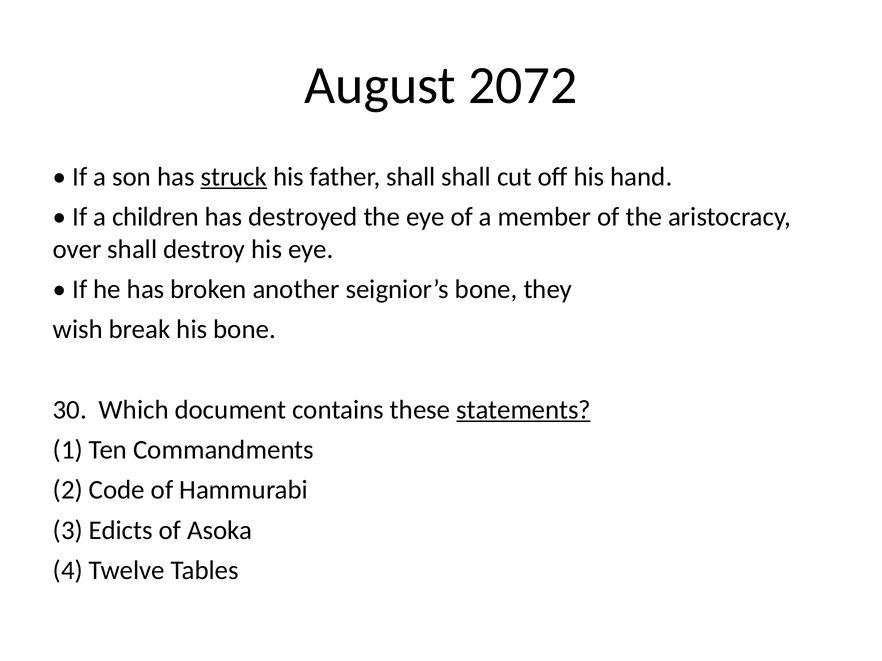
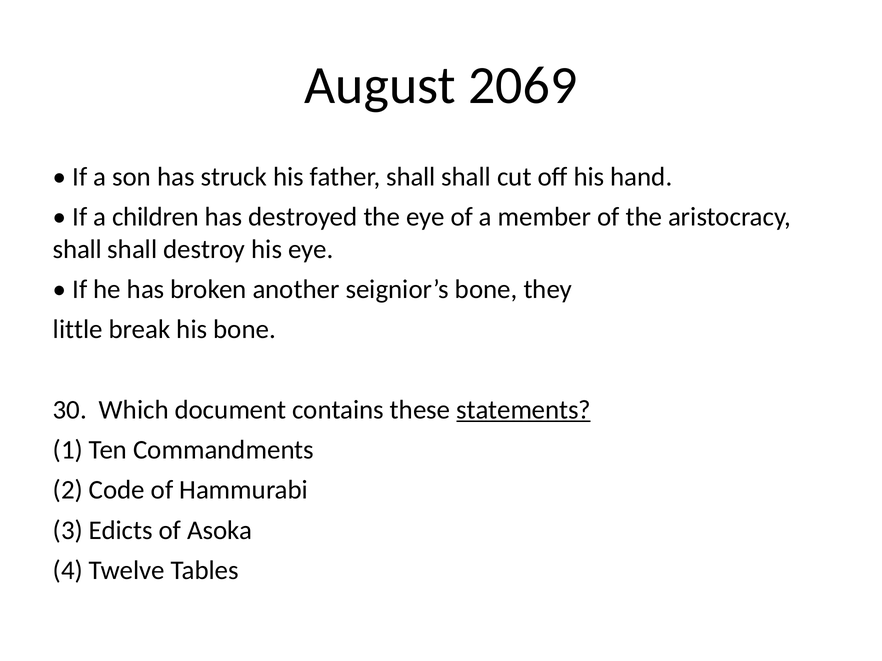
2072: 2072 -> 2069
struck underline: present -> none
over at (77, 249): over -> shall
wish: wish -> little
